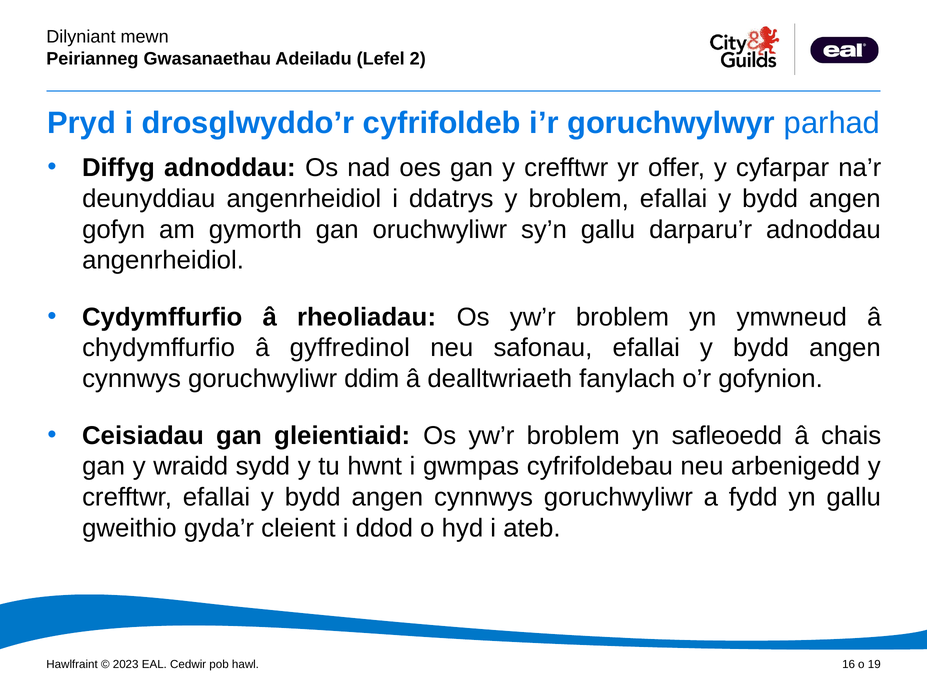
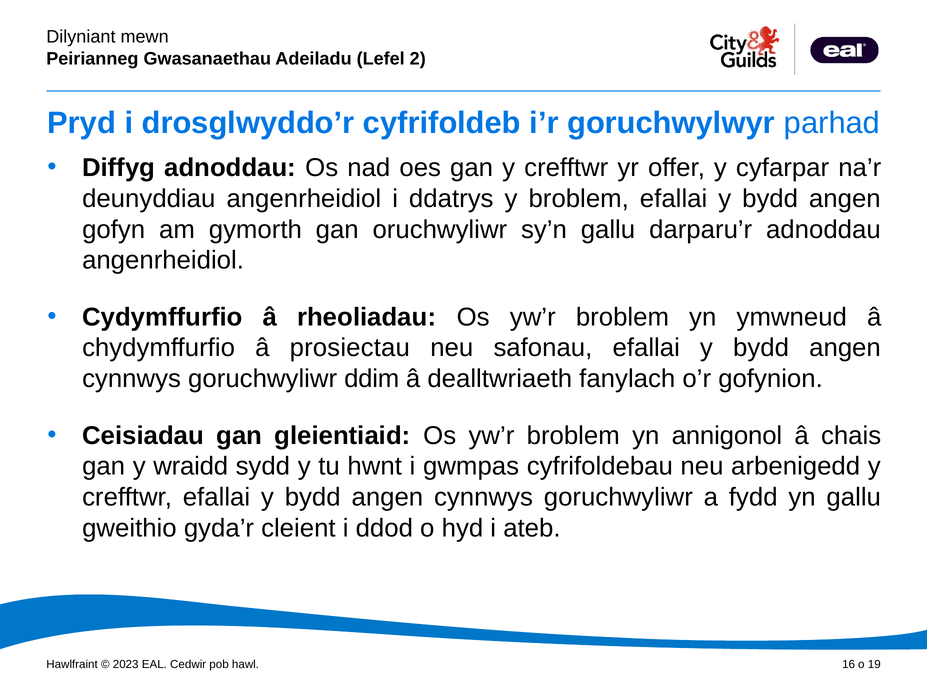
gyffredinol: gyffredinol -> prosiectau
safleoedd: safleoedd -> annigonol
